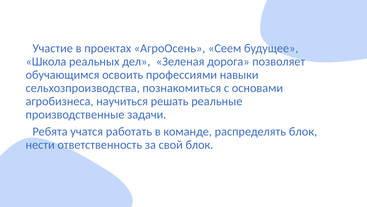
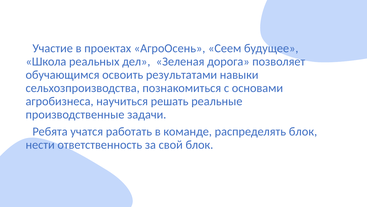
профессиями: профессиями -> результатами
